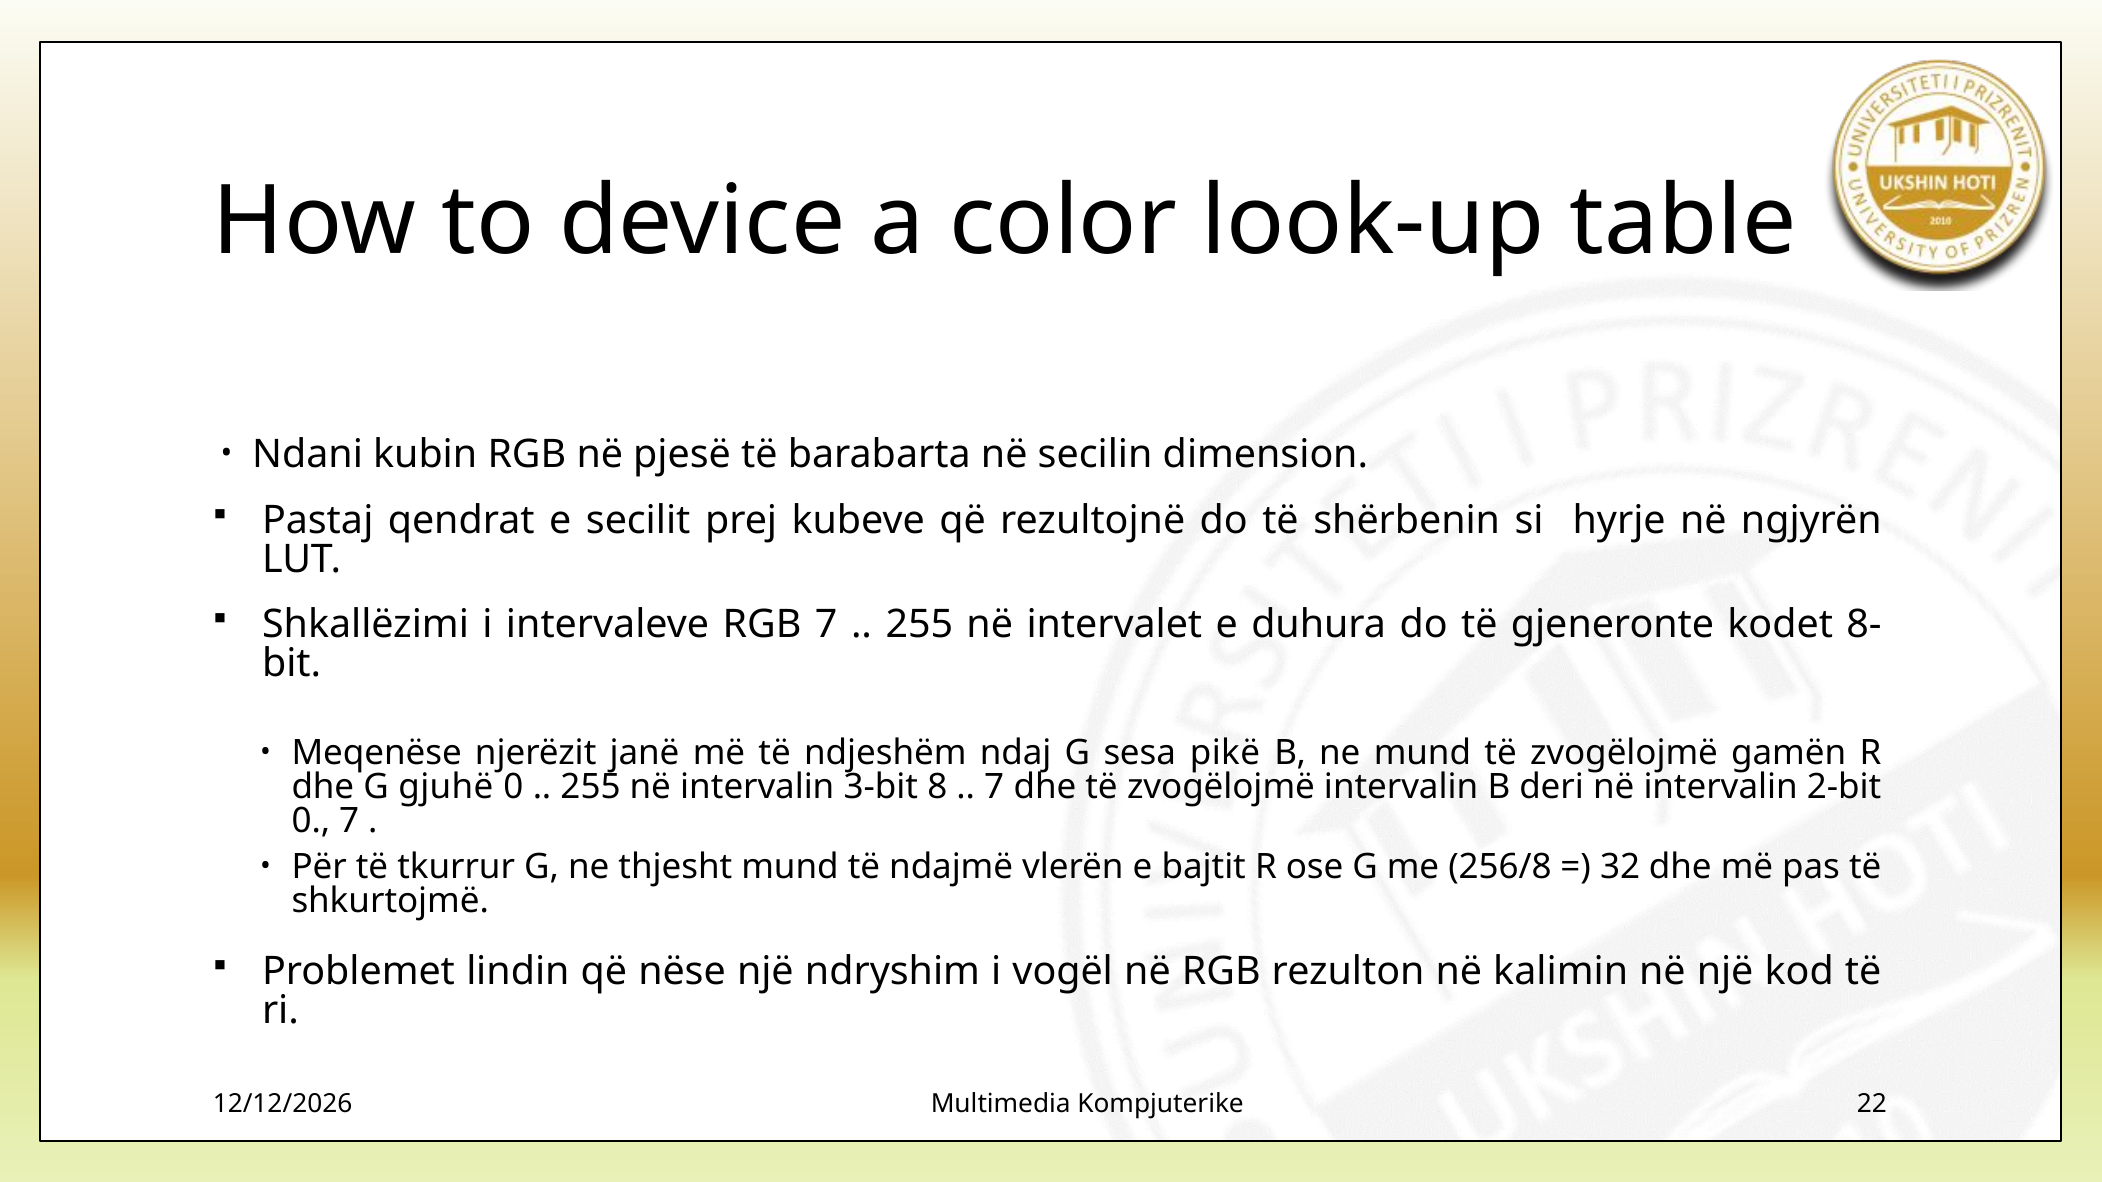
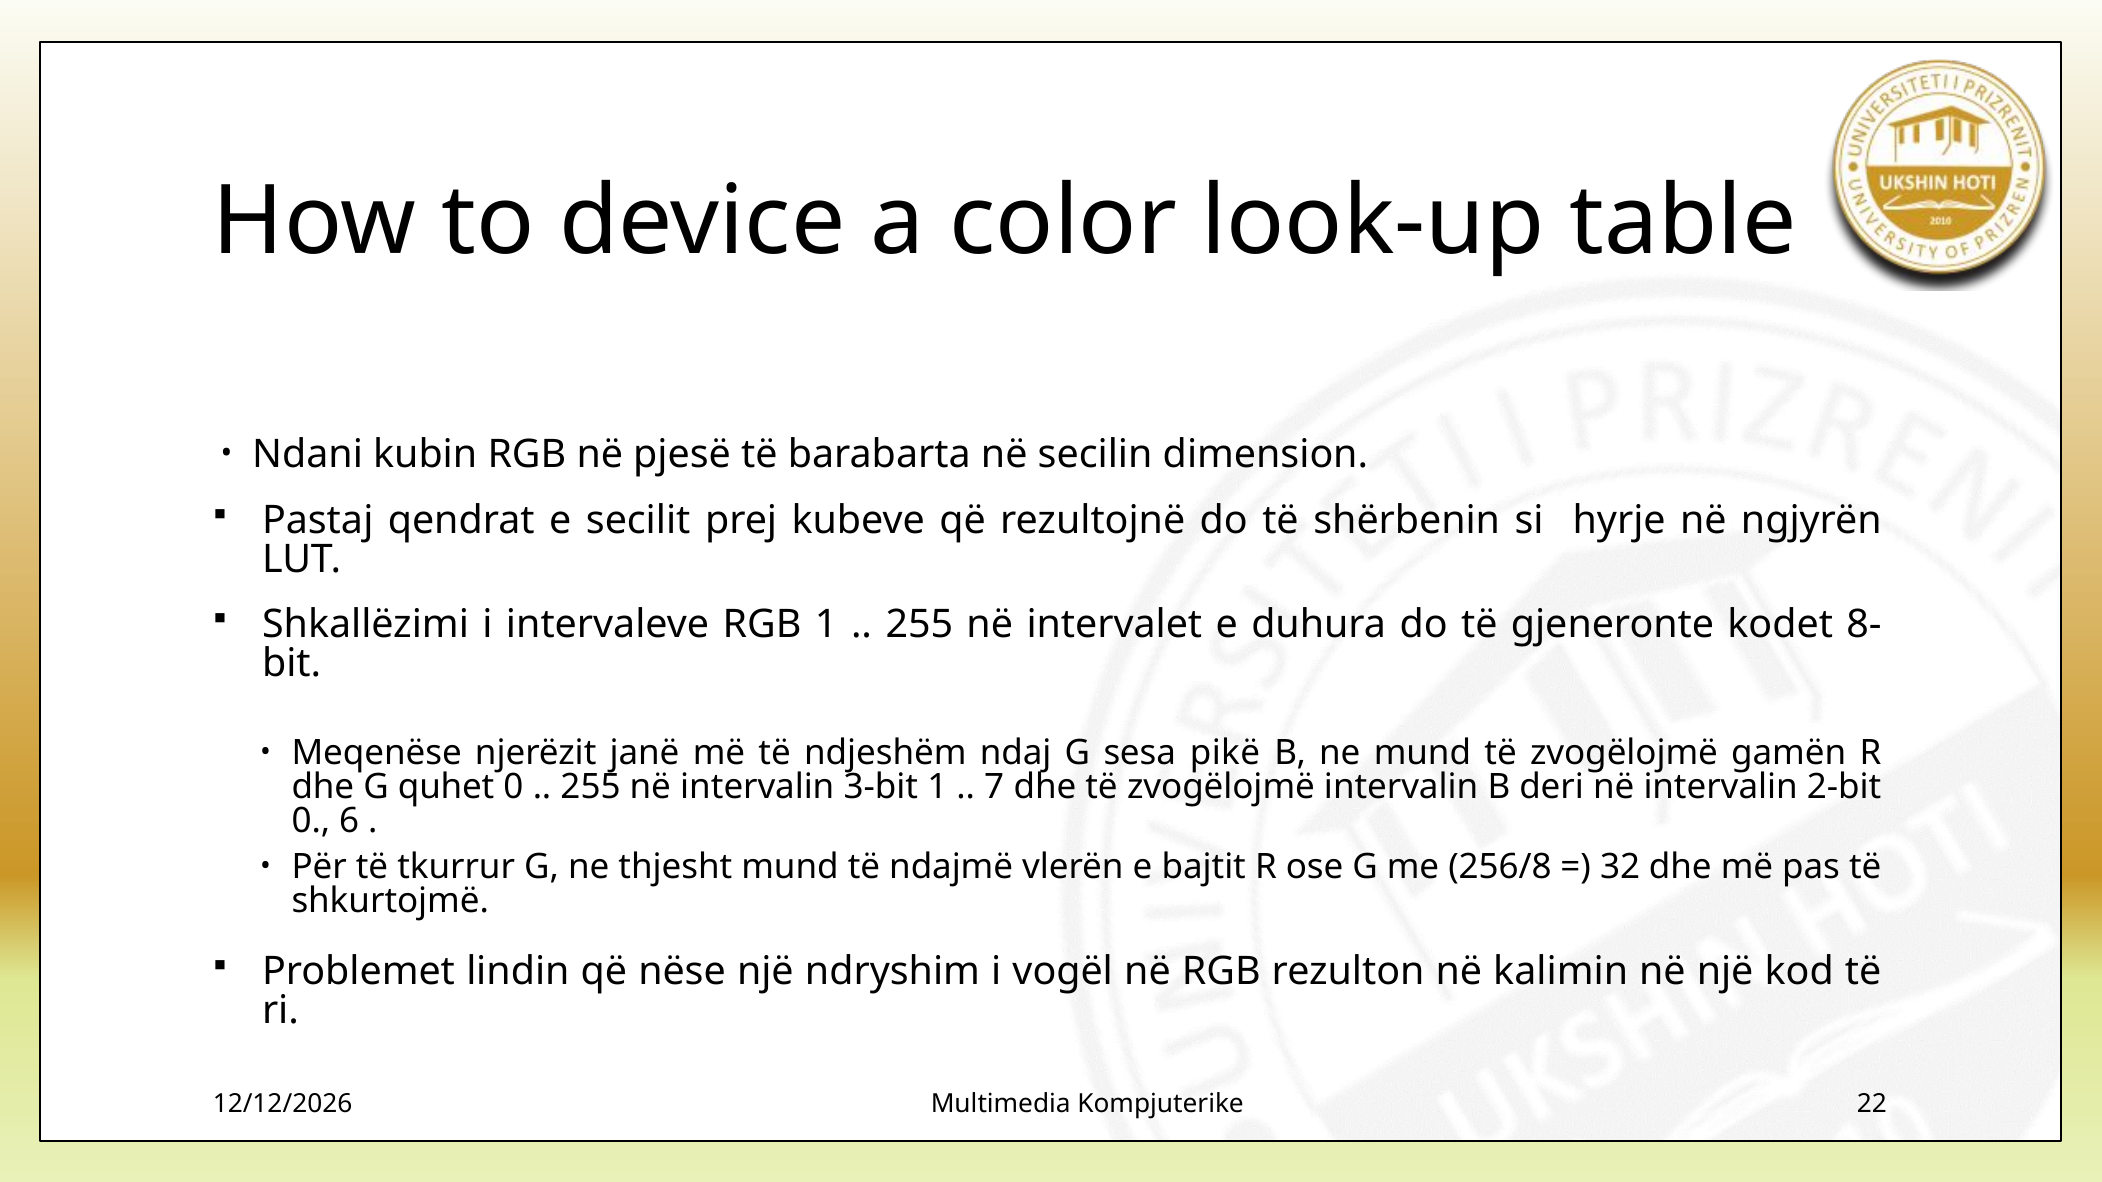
RGB 7: 7 -> 1
gjuhë: gjuhë -> quhet
3-bit 8: 8 -> 1
0 7: 7 -> 6
